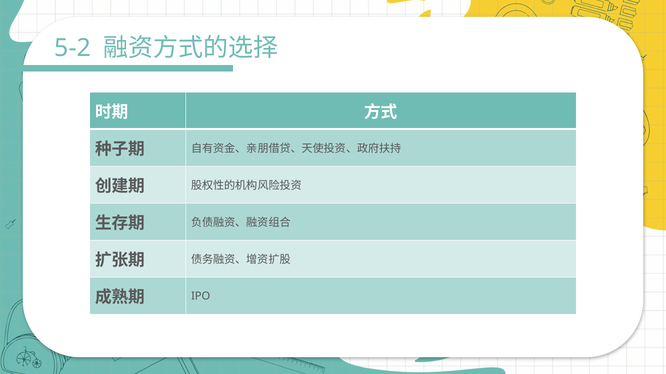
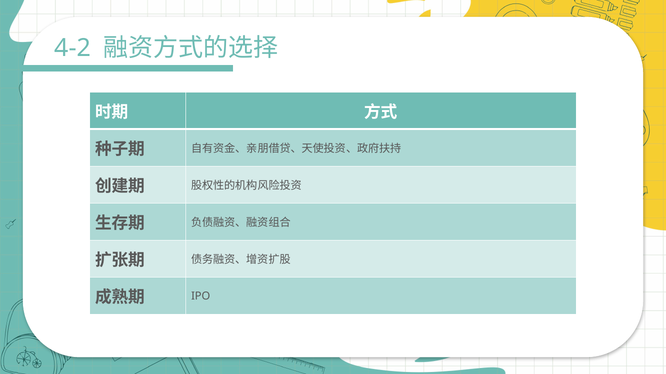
5-2: 5-2 -> 4-2
